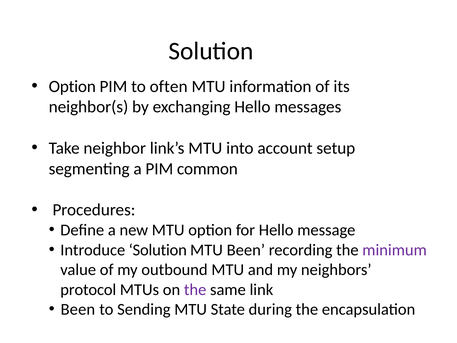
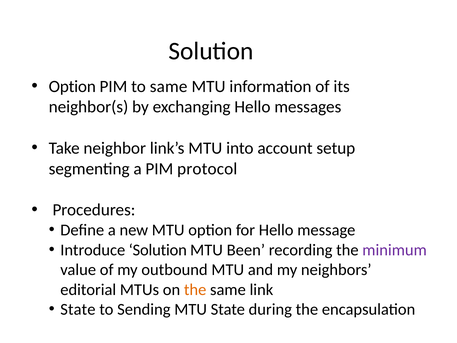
to often: often -> same
common: common -> protocol
protocol: protocol -> editorial
the at (195, 289) colour: purple -> orange
Been at (78, 309): Been -> State
